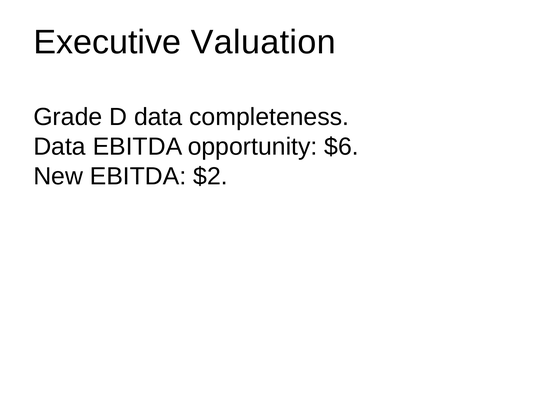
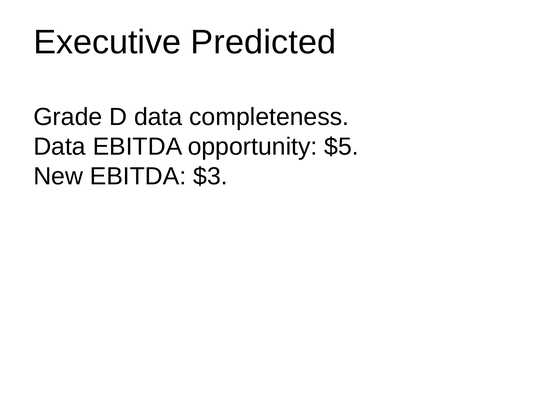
Valuation: Valuation -> Predicted
$6: $6 -> $5
$2: $2 -> $3
